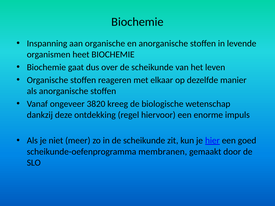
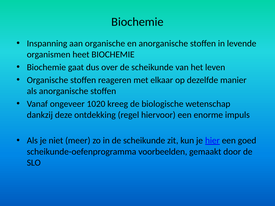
3820: 3820 -> 1020
membranen: membranen -> voorbeelden
